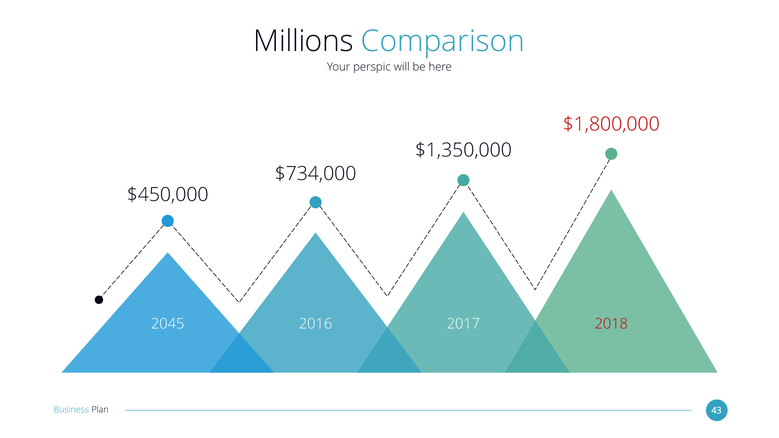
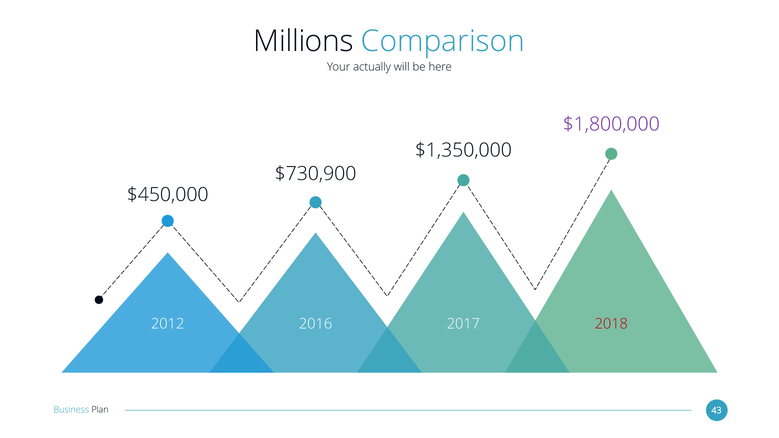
perspic: perspic -> actually
$1,800,000 colour: red -> purple
$734,000: $734,000 -> $730,900
2045: 2045 -> 2012
